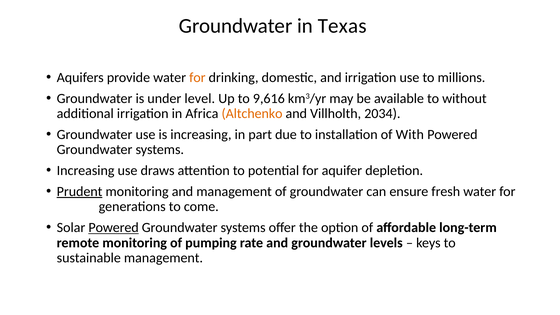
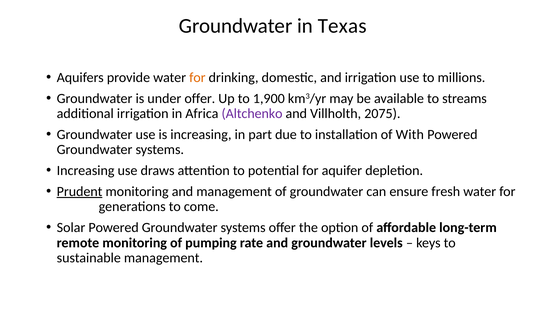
under level: level -> offer
9,616: 9,616 -> 1,900
without: without -> streams
Altchenko colour: orange -> purple
2034: 2034 -> 2075
Powered at (114, 228) underline: present -> none
